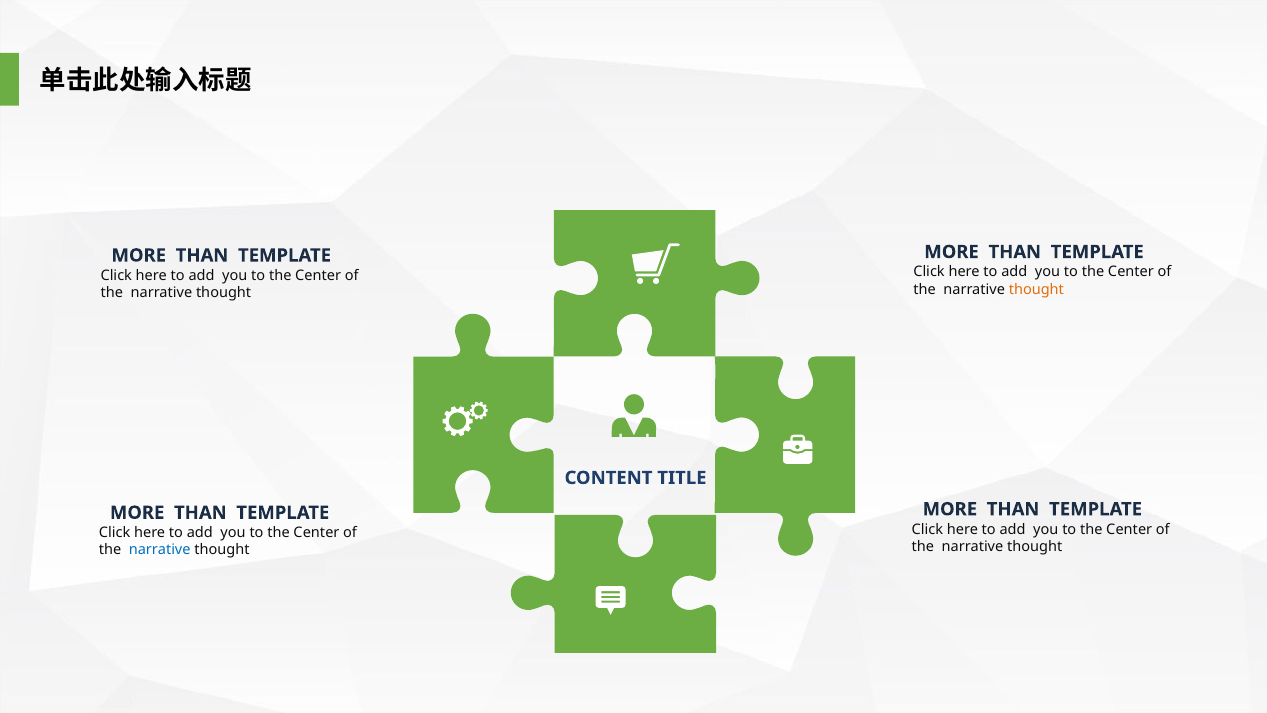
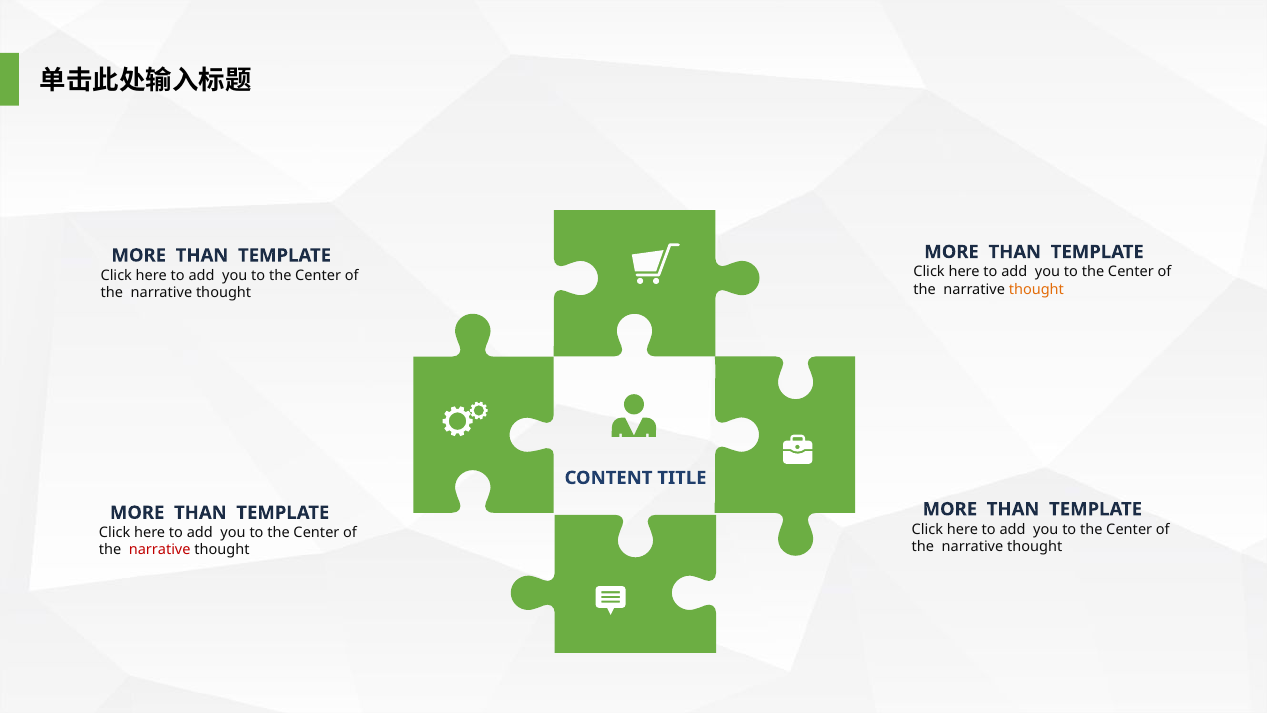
narrative at (160, 550) colour: blue -> red
